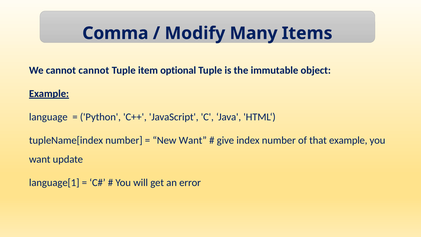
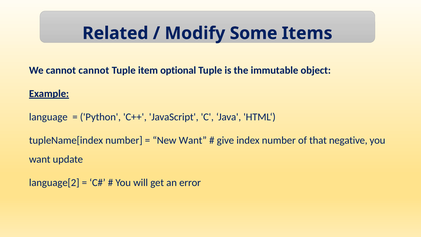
Comma: Comma -> Related
Many: Many -> Some
that example: example -> negative
language[1: language[1 -> language[2
